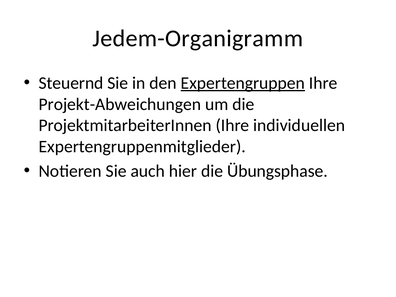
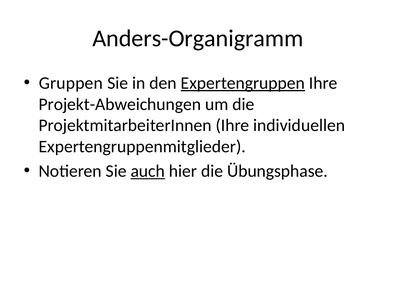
Jedem-Organigramm: Jedem-Organigramm -> Anders-Organigramm
Steuernd: Steuernd -> Gruppen
auch underline: none -> present
